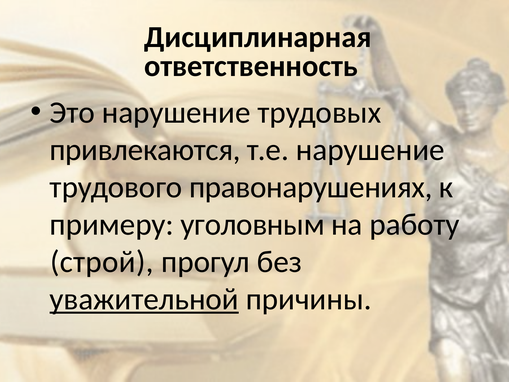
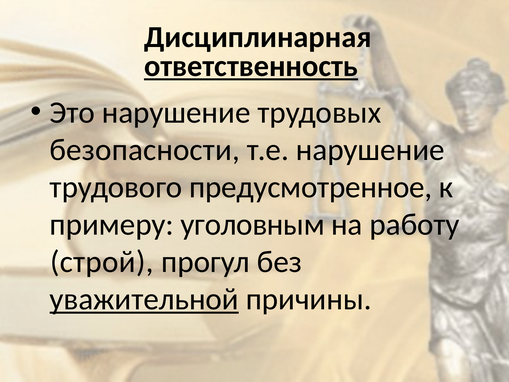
ответственность underline: none -> present
привлекаются: привлекаются -> безопасности
правонарушениях: правонарушениях -> предусмотренное
